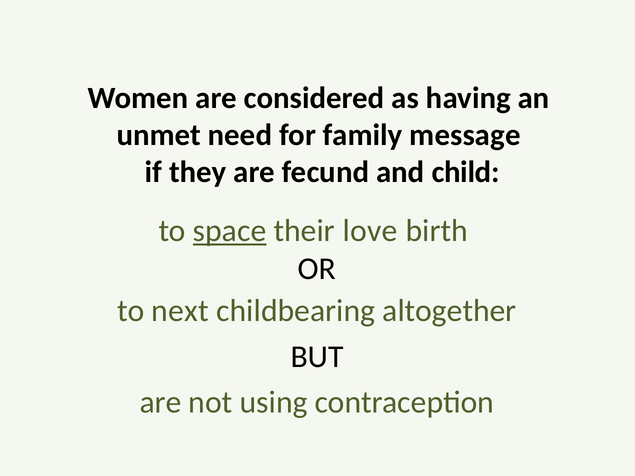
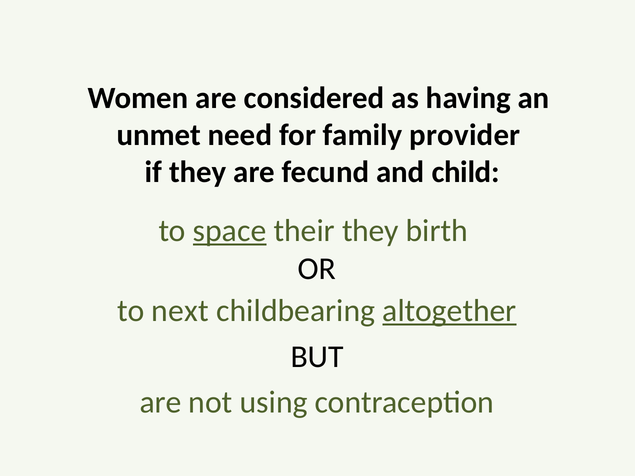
message: message -> provider
their love: love -> they
altogether underline: none -> present
